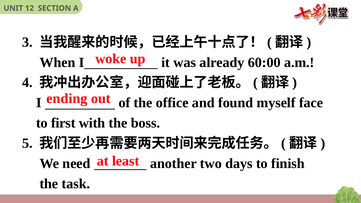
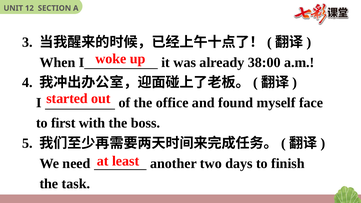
60:00: 60:00 -> 38:00
ending: ending -> started
